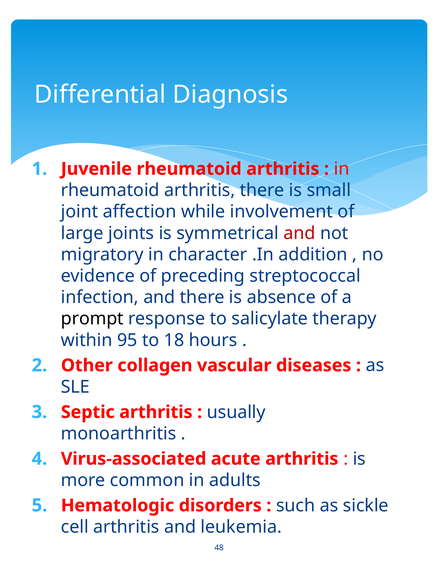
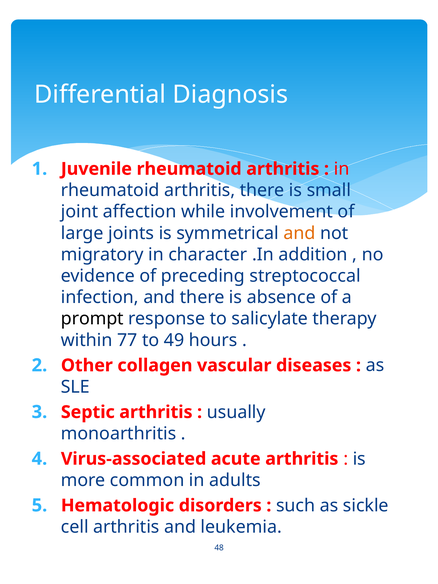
and at (299, 233) colour: red -> orange
95: 95 -> 77
18: 18 -> 49
